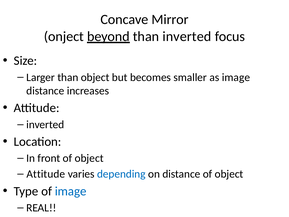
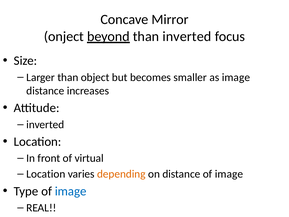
front of object: object -> virtual
Attitude at (46, 174): Attitude -> Location
depending colour: blue -> orange
distance of object: object -> image
